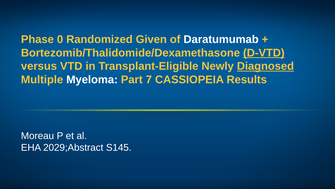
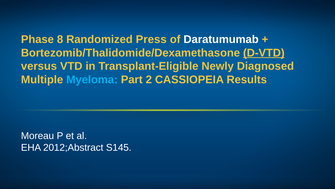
0: 0 -> 8
Given: Given -> Press
Diagnosed underline: present -> none
Myeloma colour: white -> light blue
7: 7 -> 2
2029;Abstract: 2029;Abstract -> 2012;Abstract
